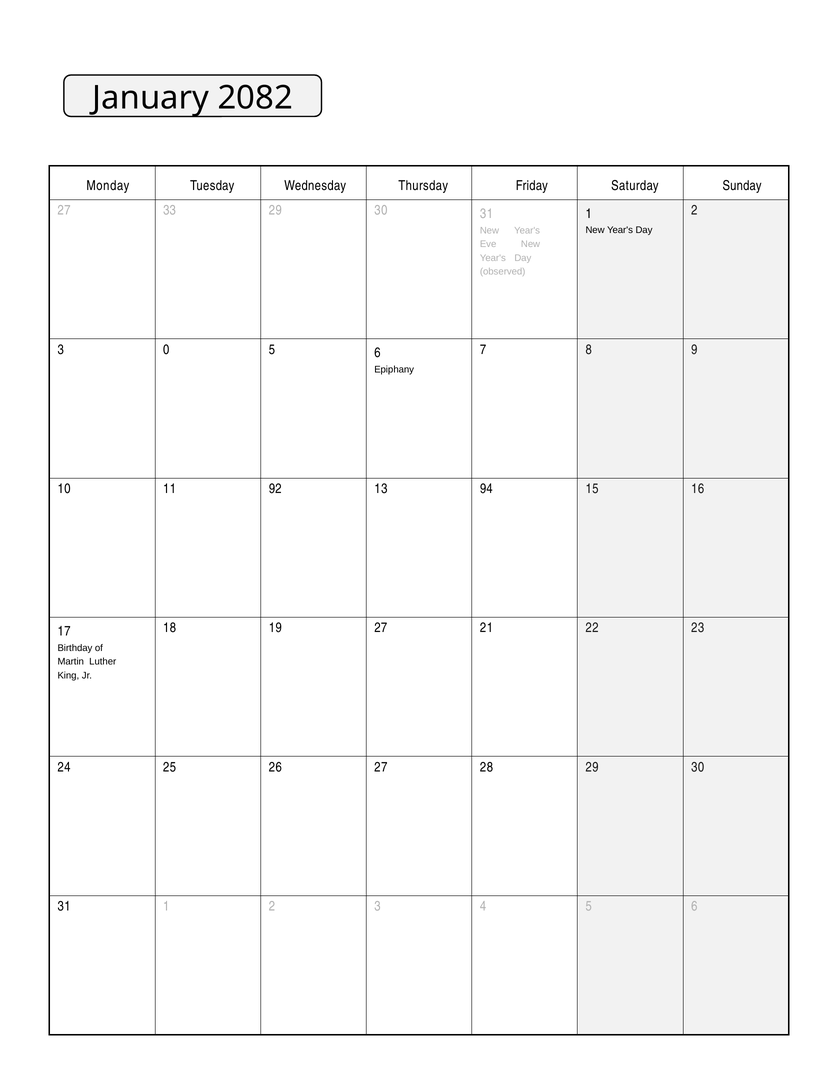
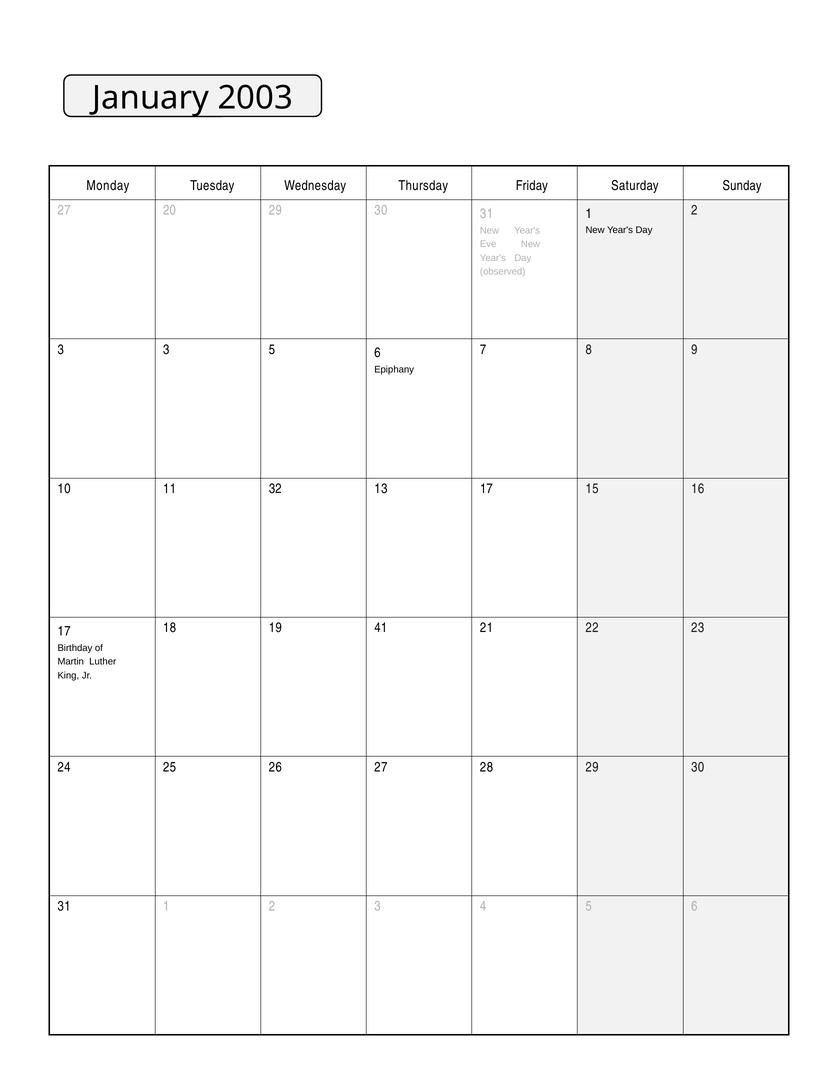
2082: 2082 -> 2003
33: 33 -> 20
3 0: 0 -> 3
92: 92 -> 32
13 94: 94 -> 17
19 27: 27 -> 41
